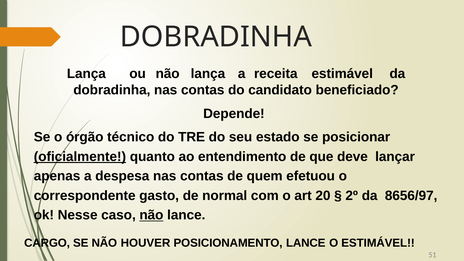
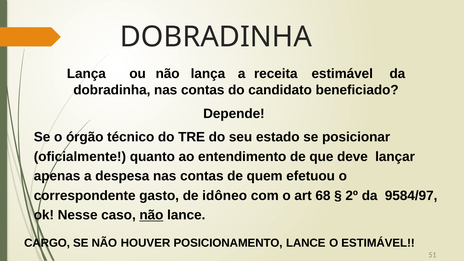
oficialmente underline: present -> none
normal: normal -> idôneo
20: 20 -> 68
8656/97: 8656/97 -> 9584/97
